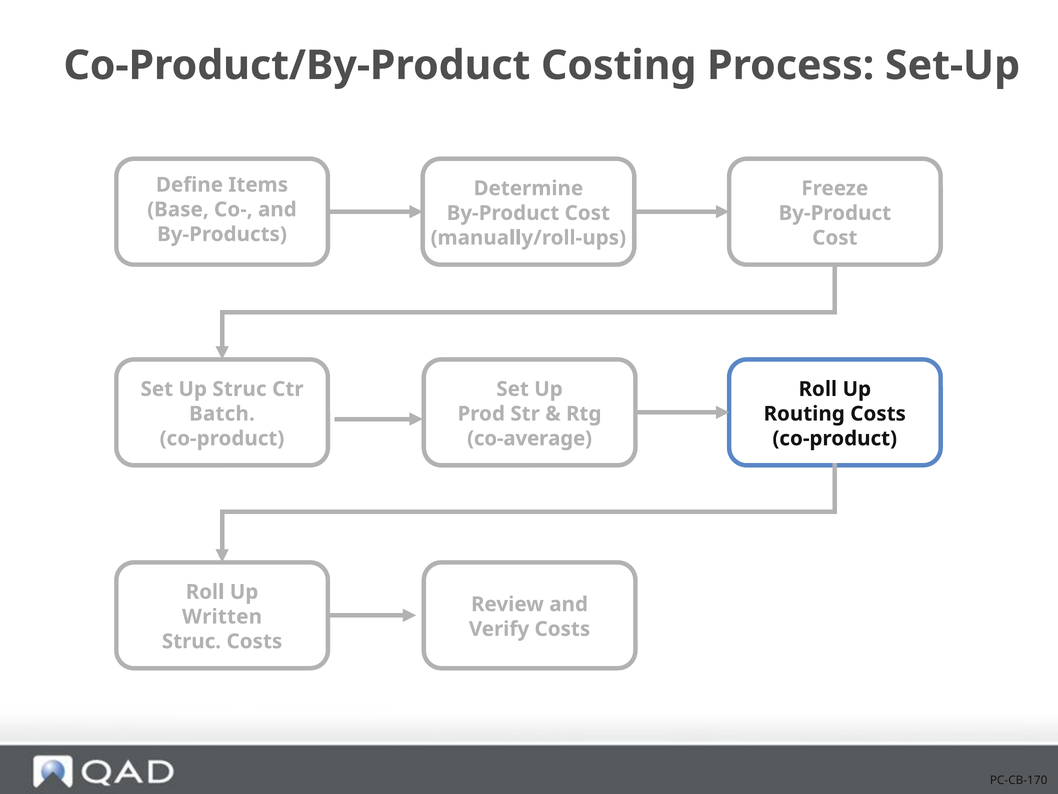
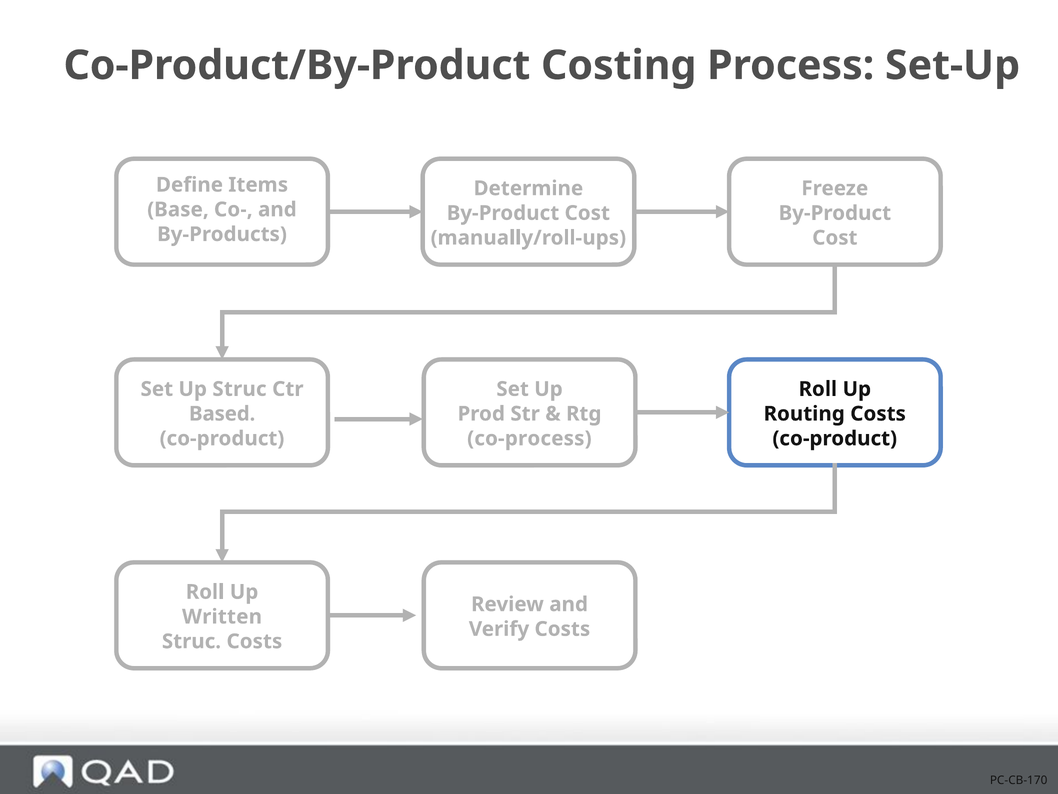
Batch: Batch -> Based
co-average: co-average -> co-process
